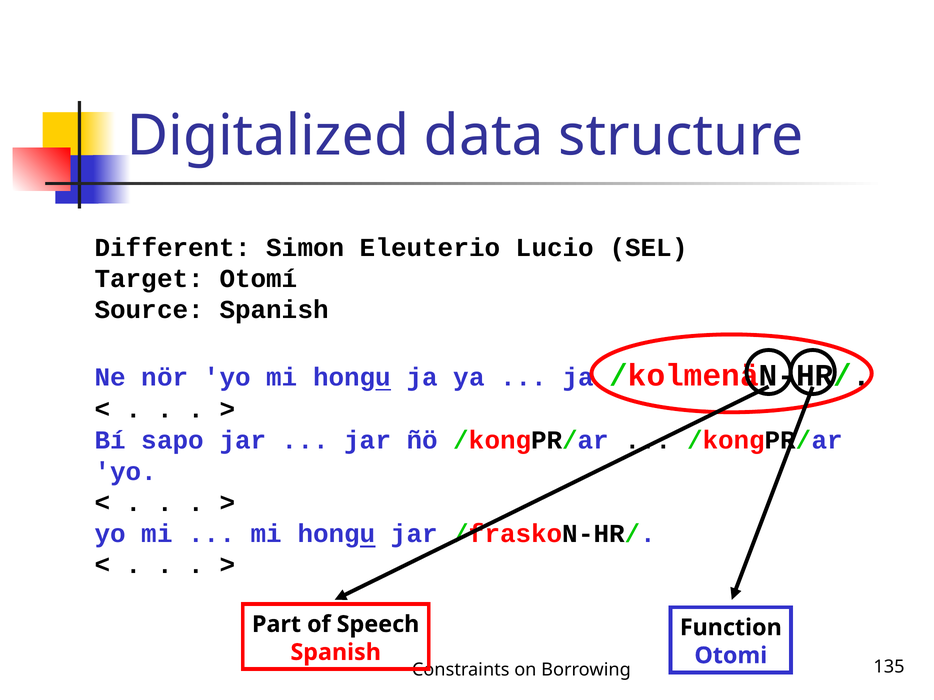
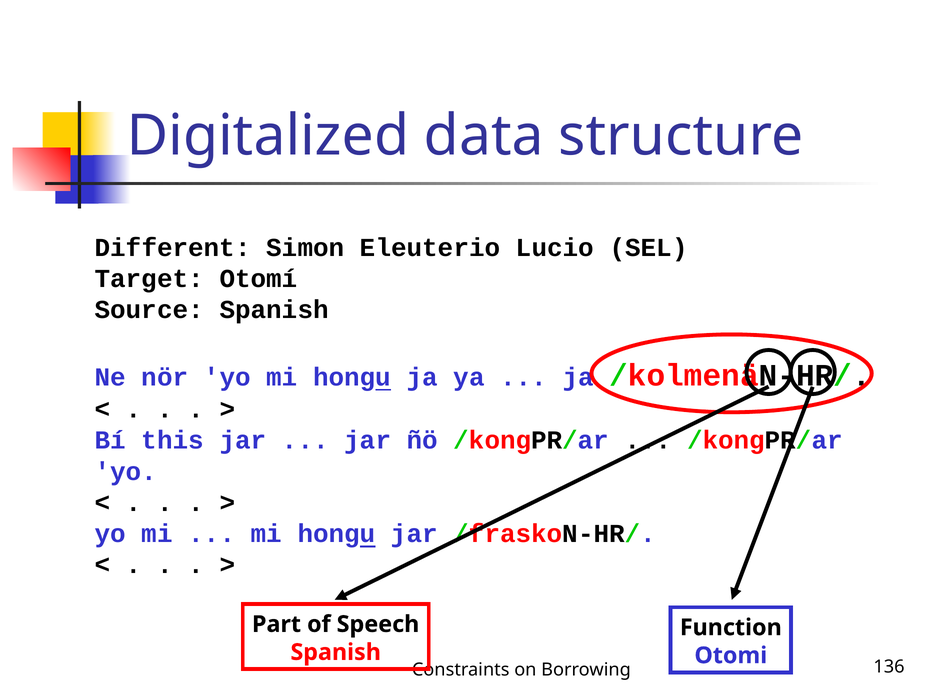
sapo: sapo -> this
135: 135 -> 136
